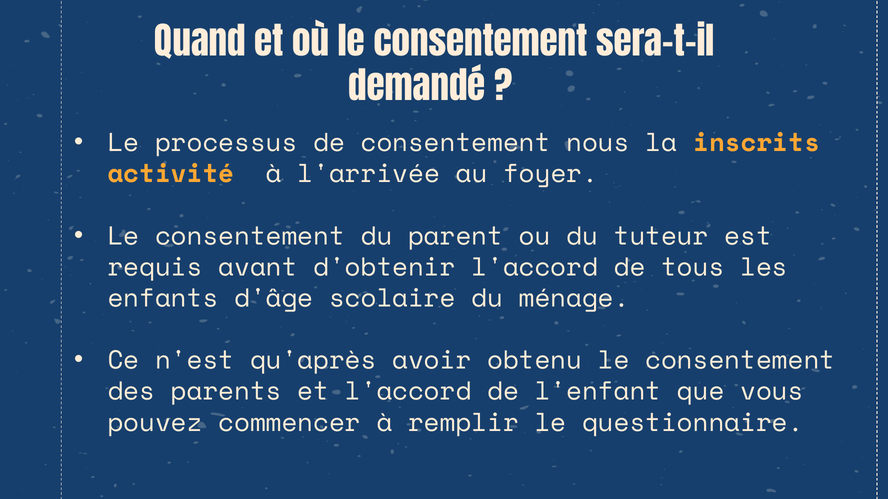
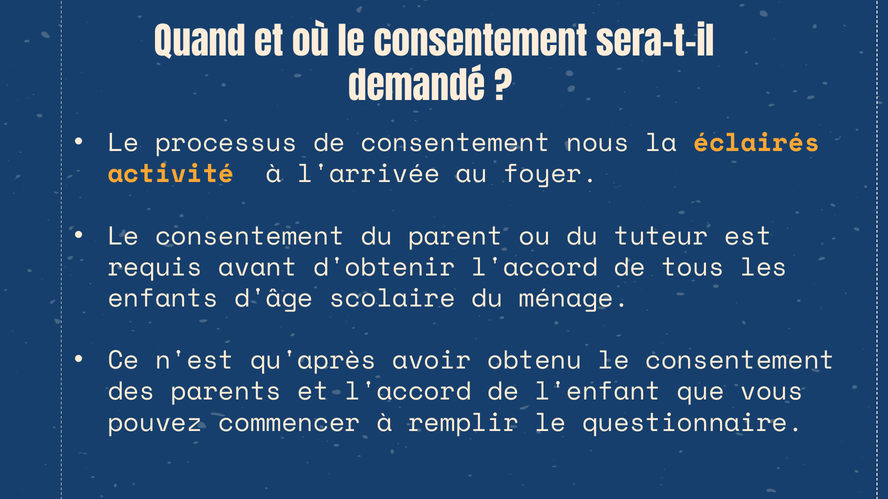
inscrits: inscrits -> éclairés
